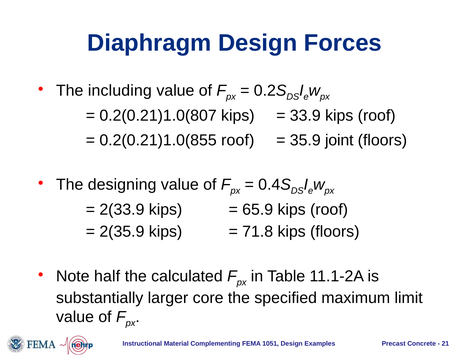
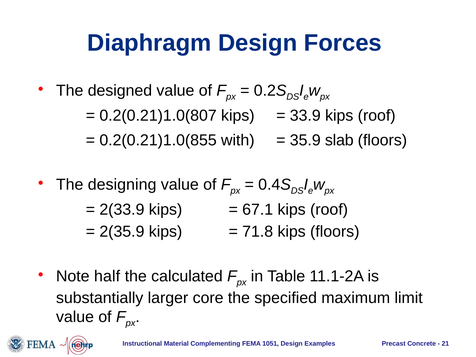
including: including -> designed
0.2(0.21)1.0(855 roof: roof -> with
joint: joint -> slab
65.9: 65.9 -> 67.1
